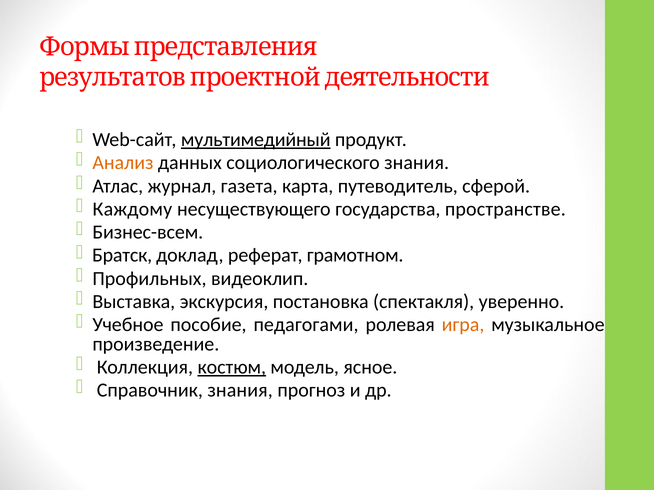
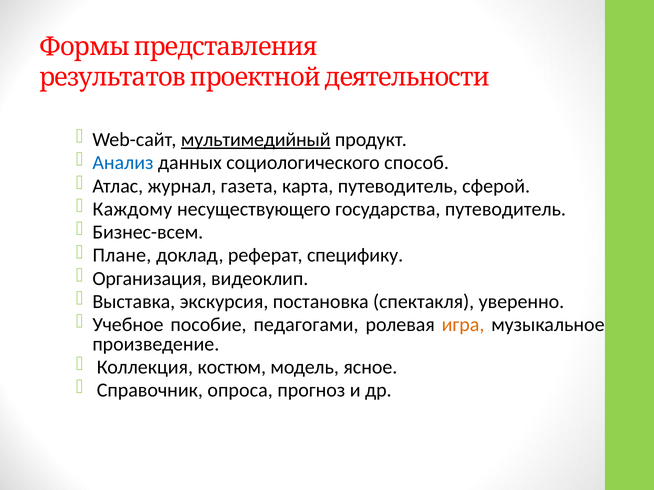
Анализ colour: orange -> blue
социологического знания: знания -> способ
государства пространстве: пространстве -> путеводитель
Братск: Братск -> Плане
грамотном: грамотном -> специфику
Профильных: Профильных -> Организация
костюм underline: present -> none
Справочник знания: знания -> опроса
